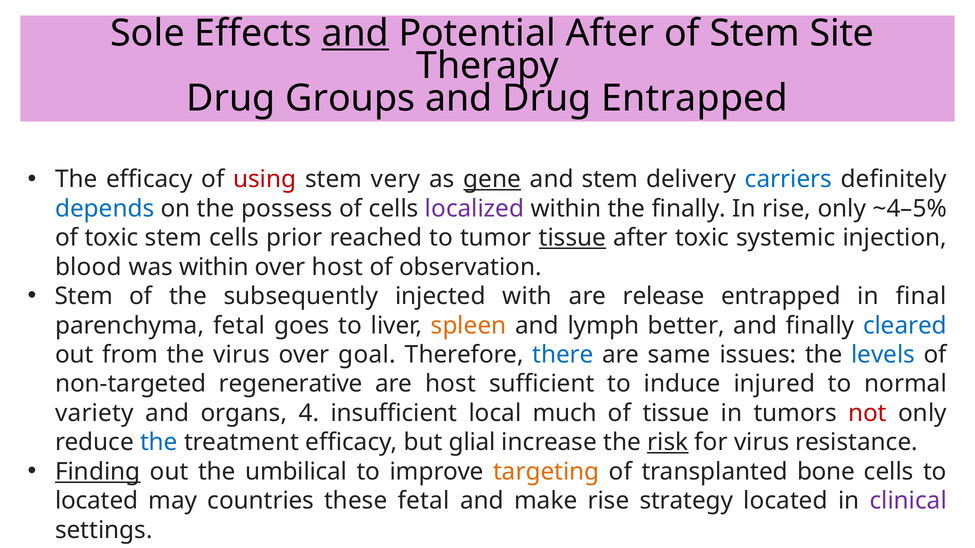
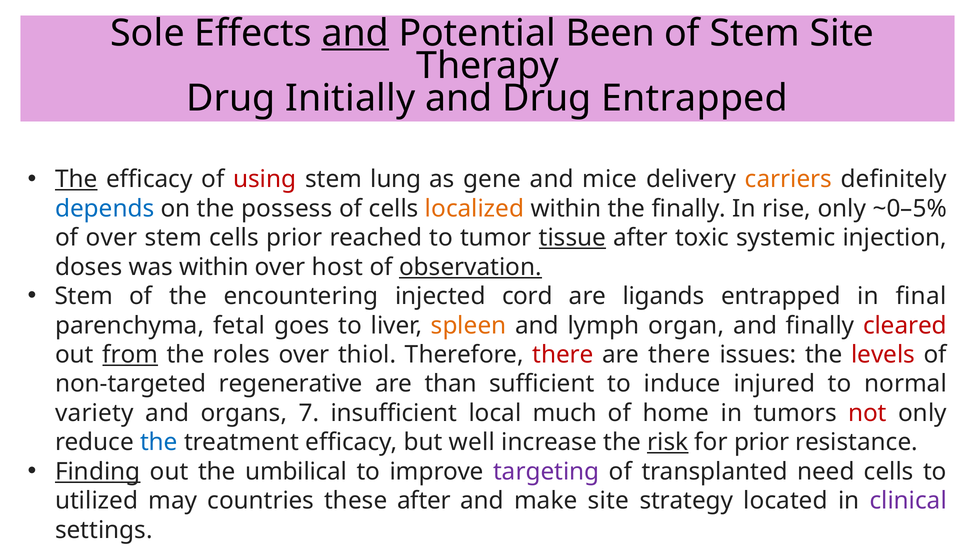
Potential After: After -> Been
Groups: Groups -> Initially
The at (76, 180) underline: none -> present
very: very -> lung
gene underline: present -> none
and stem: stem -> mice
carriers colour: blue -> orange
localized colour: purple -> orange
~4–5%: ~4–5% -> ~0–5%
of toxic: toxic -> over
blood: blood -> doses
observation underline: none -> present
subsequently: subsequently -> encountering
with: with -> cord
release: release -> ligands
better: better -> organ
cleared colour: blue -> red
from underline: none -> present
the virus: virus -> roles
goal: goal -> thiol
there at (563, 355) colour: blue -> red
are same: same -> there
levels colour: blue -> red
are host: host -> than
4: 4 -> 7
of tissue: tissue -> home
glial: glial -> well
for virus: virus -> prior
targeting colour: orange -> purple
bone: bone -> need
located at (97, 501): located -> utilized
these fetal: fetal -> after
make rise: rise -> site
